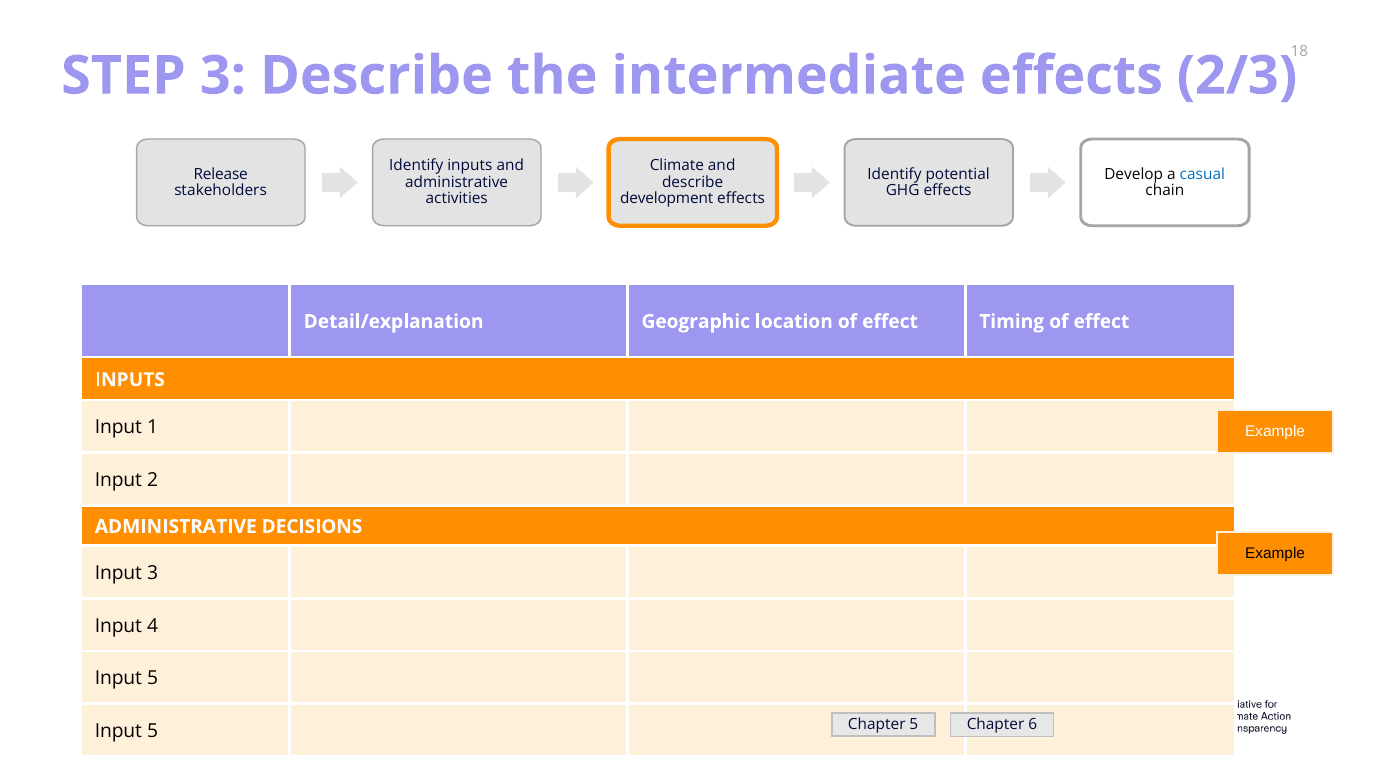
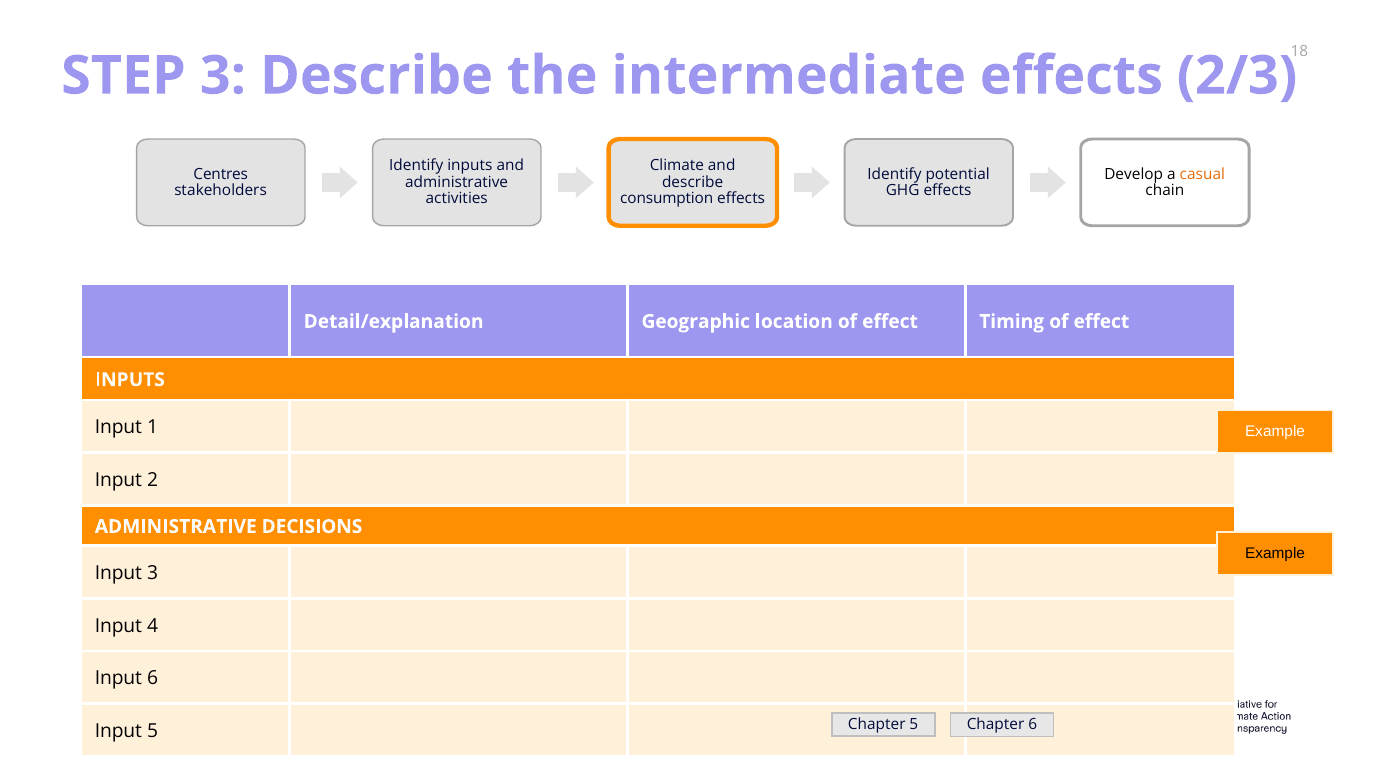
Release: Release -> Centres
casual colour: blue -> orange
development: development -> consumption
5 at (153, 678): 5 -> 6
